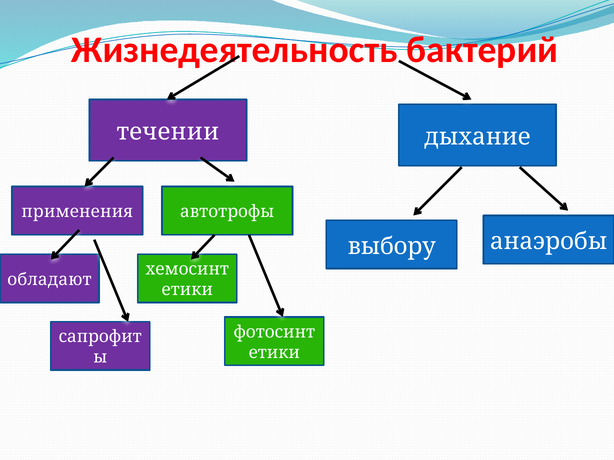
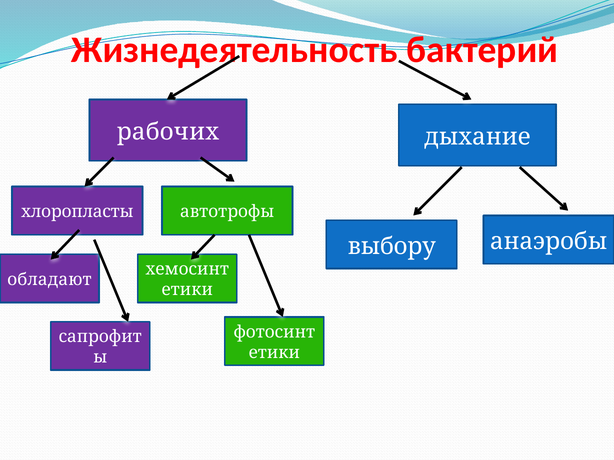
течении: течении -> рабочих
применения: применения -> хлоропласты
